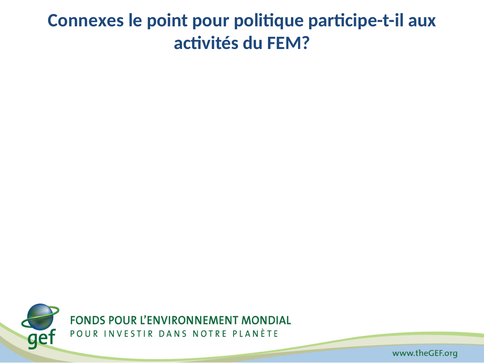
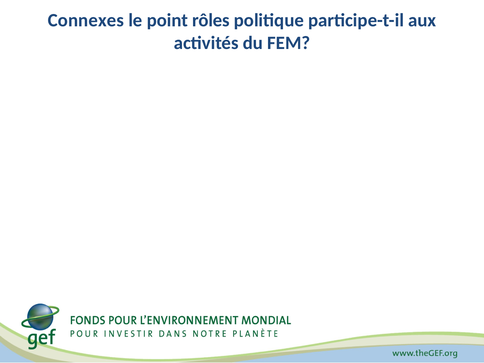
pour: pour -> rôles
